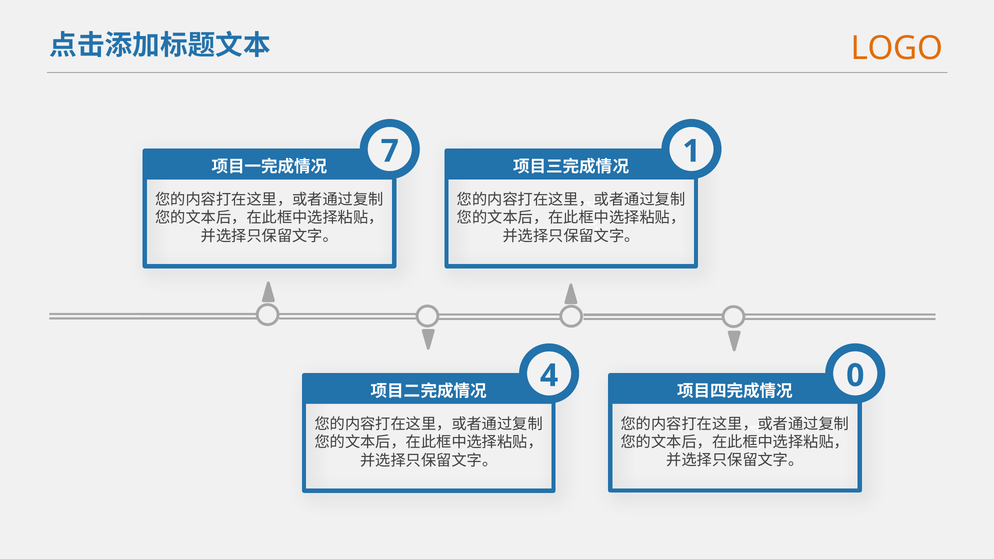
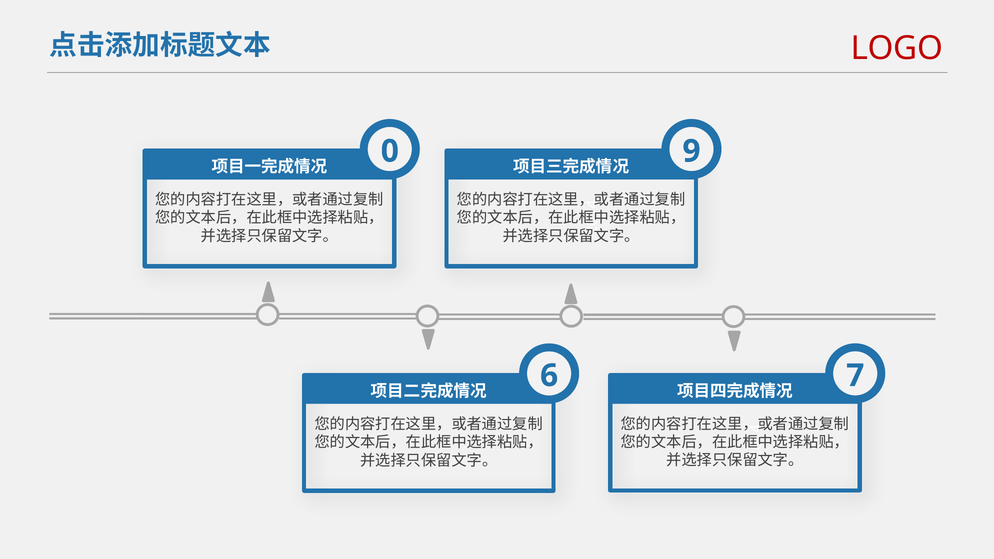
LOGO colour: orange -> red
7 at (390, 151): 7 -> 0
1 at (691, 151): 1 -> 9
4 at (549, 376): 4 -> 6
0 at (855, 376): 0 -> 7
